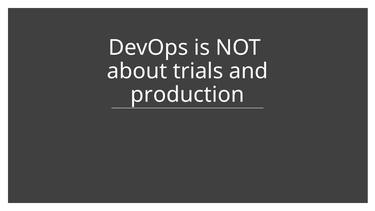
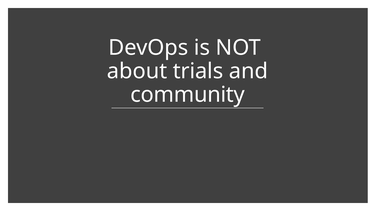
production: production -> community
